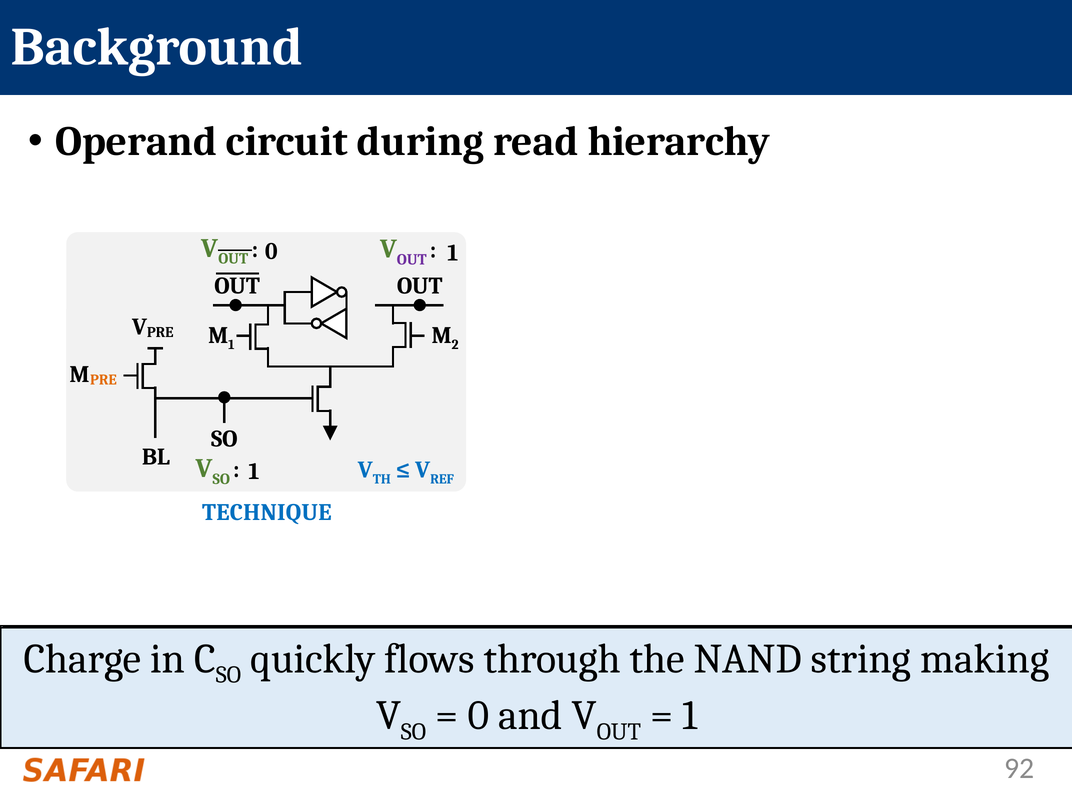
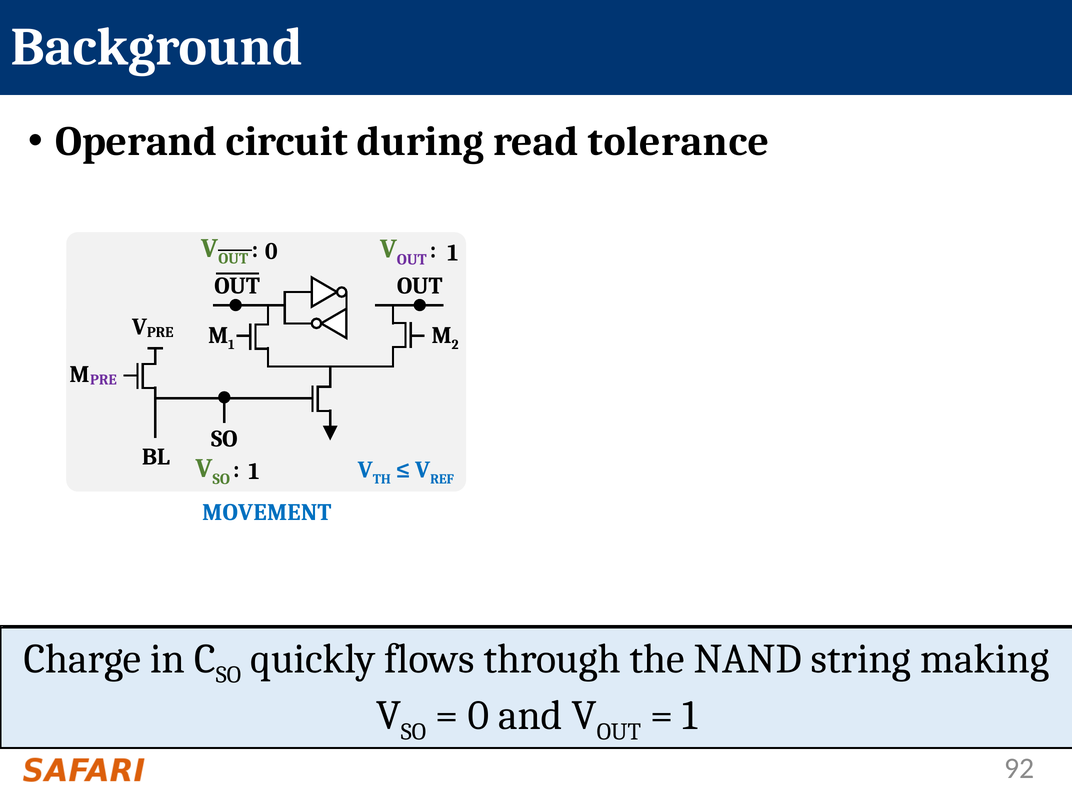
hierarchy: hierarchy -> tolerance
PRE at (103, 380) colour: orange -> purple
TECHNIQUE: TECHNIQUE -> MOVEMENT
